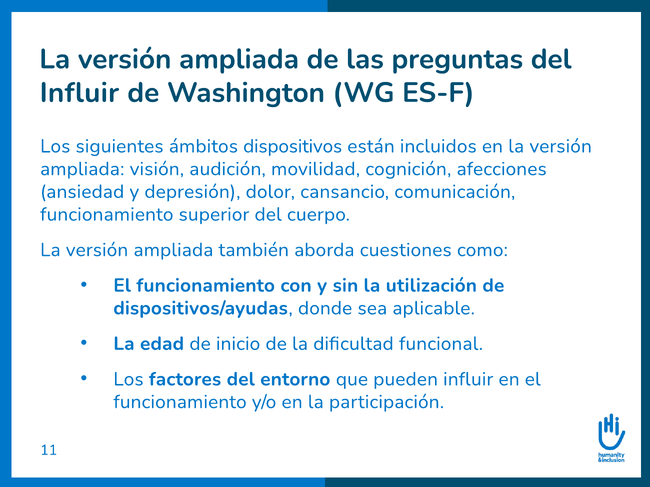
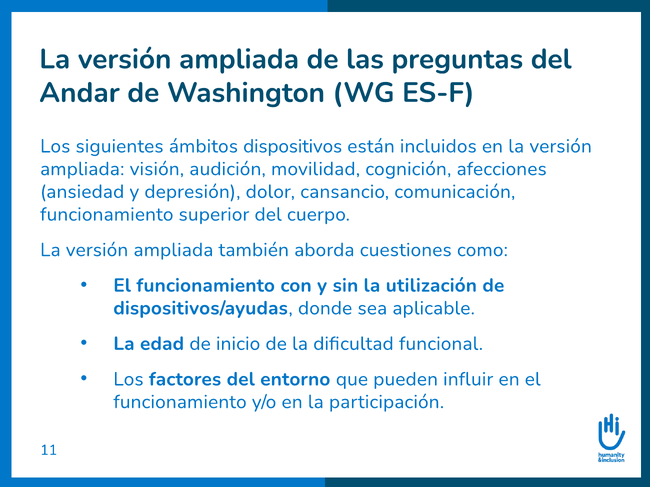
Influir at (79, 93): Influir -> Andar
